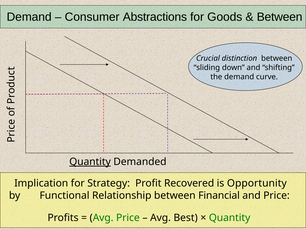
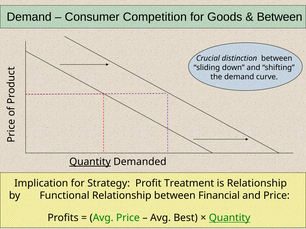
Abstractions: Abstractions -> Competition
Recovered: Recovered -> Treatment
is Opportunity: Opportunity -> Relationship
Quantity at (230, 218) underline: none -> present
